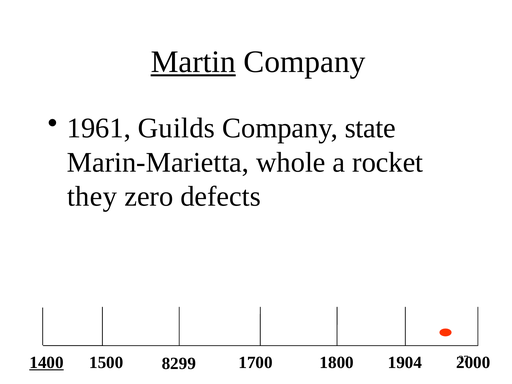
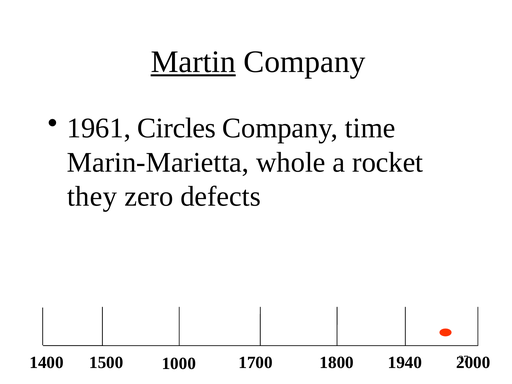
Guilds: Guilds -> Circles
state: state -> time
1400 underline: present -> none
8299: 8299 -> 1000
1904: 1904 -> 1940
